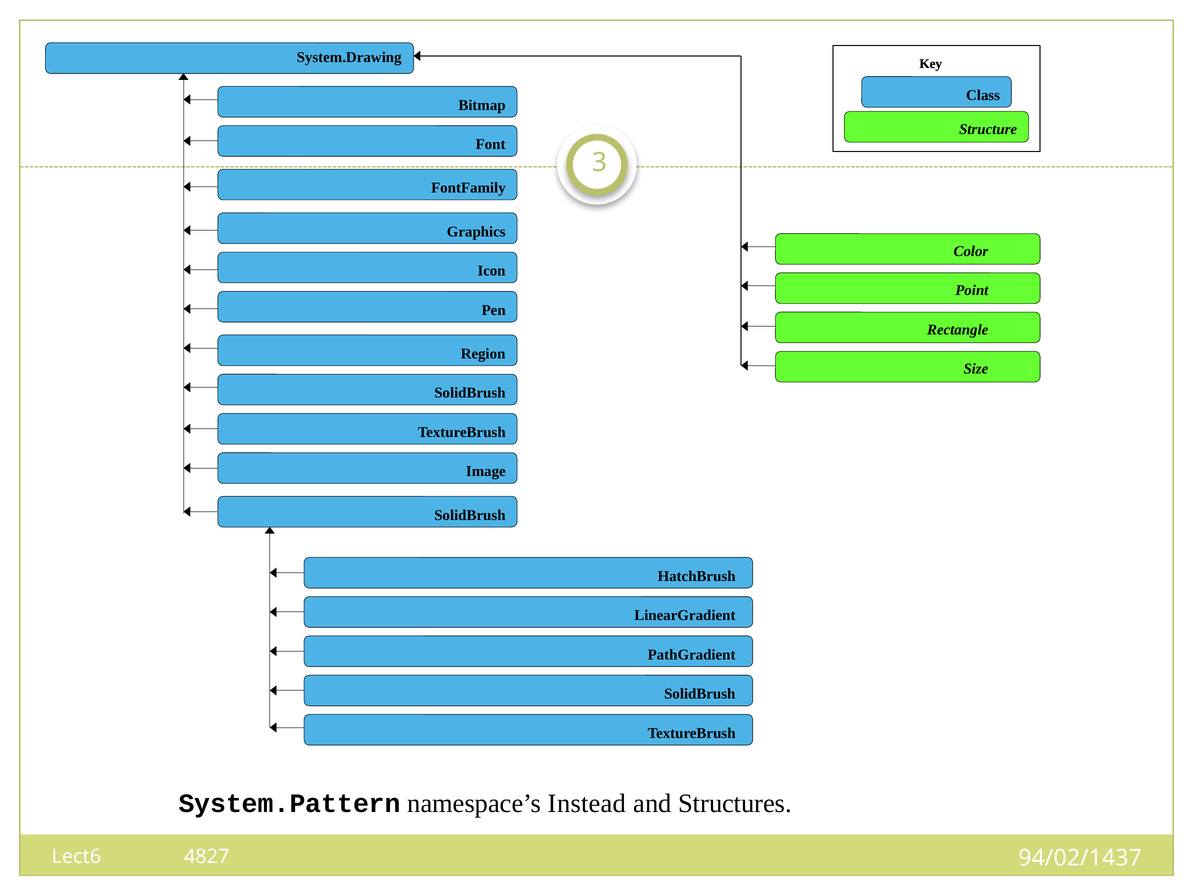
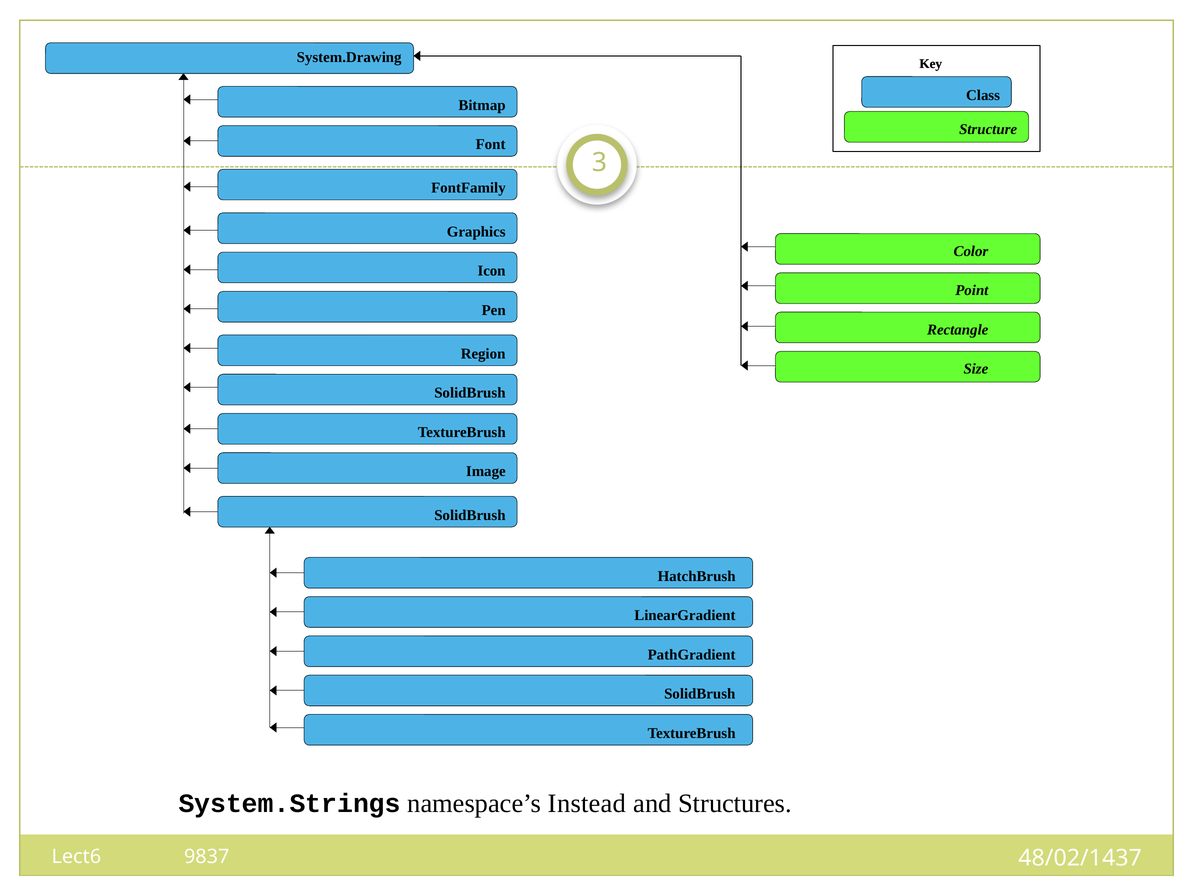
System.Pattern: System.Pattern -> System.Strings
4827: 4827 -> 9837
94/02/1437: 94/02/1437 -> 48/02/1437
